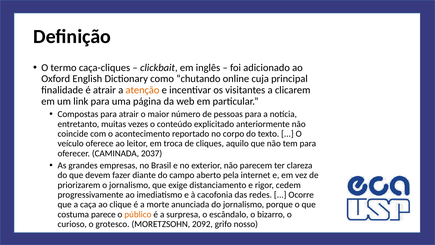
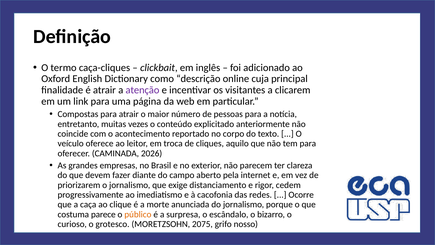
chutando: chutando -> descrição
atenção colour: orange -> purple
2037: 2037 -> 2026
2092: 2092 -> 2075
